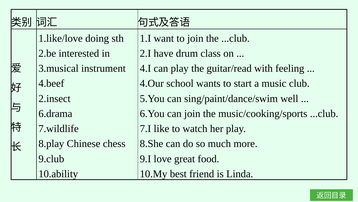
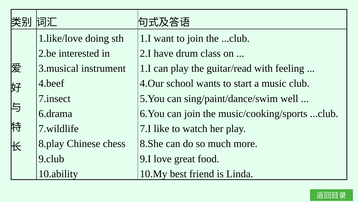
4.I at (145, 68): 4.I -> 1.I
2.insect: 2.insect -> 7.insect
